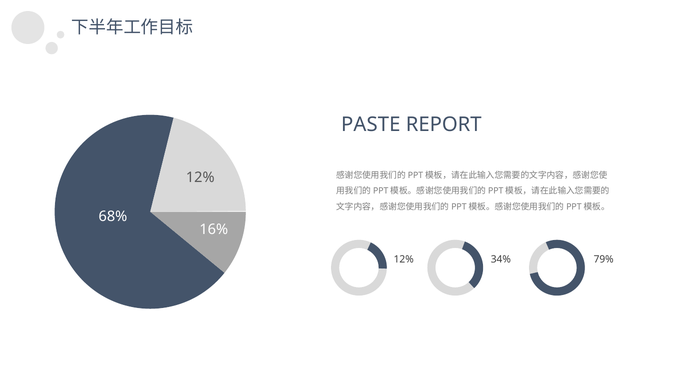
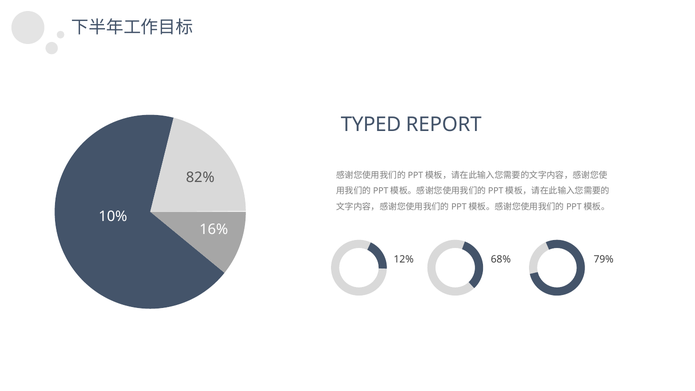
PASTE: PASTE -> TYPED
12% at (200, 177): 12% -> 82%
68%: 68% -> 10%
34%: 34% -> 68%
